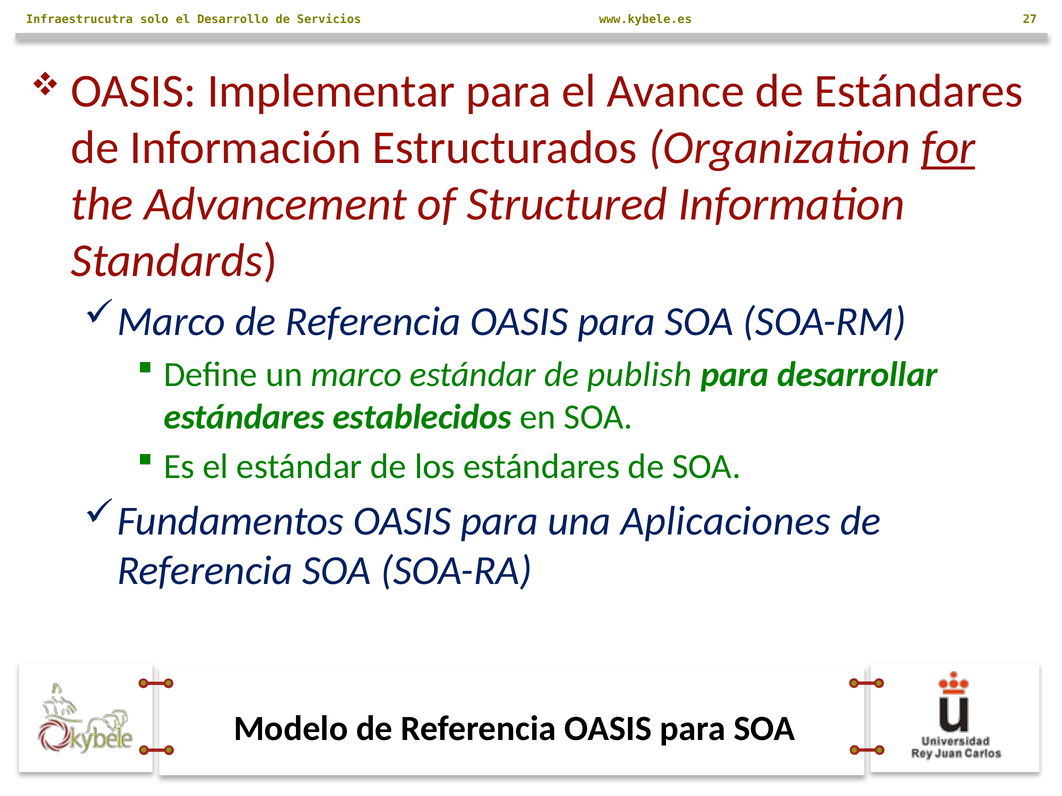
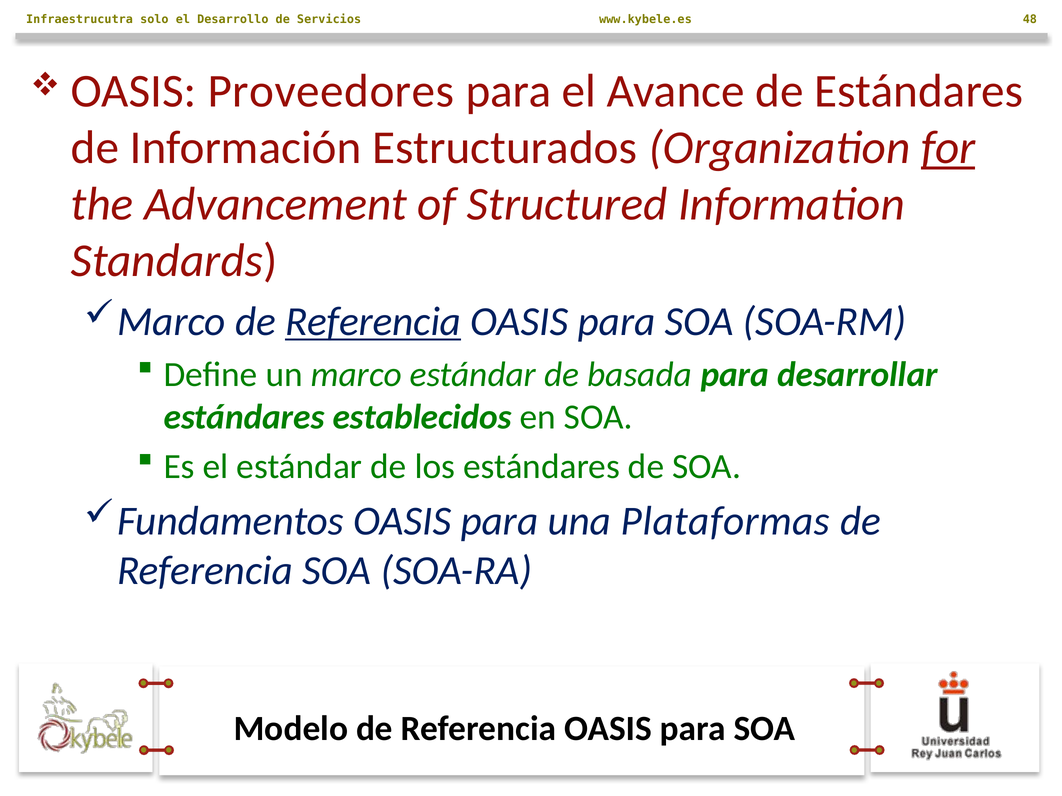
27: 27 -> 48
Implementar: Implementar -> Proveedores
Referencia at (373, 322) underline: none -> present
publish: publish -> basada
Aplicaciones: Aplicaciones -> Plataformas
